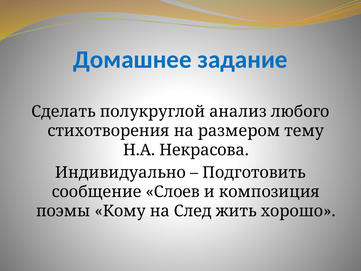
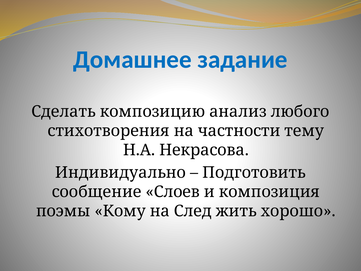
полукруглой: полукруглой -> композицию
размером: размером -> частности
